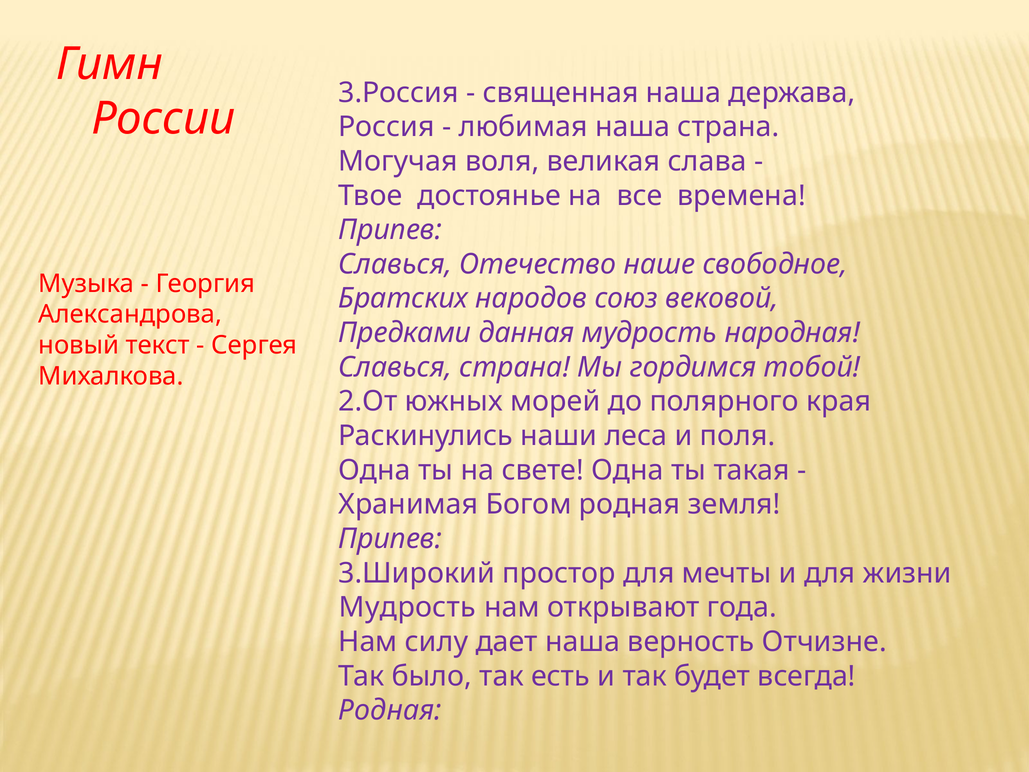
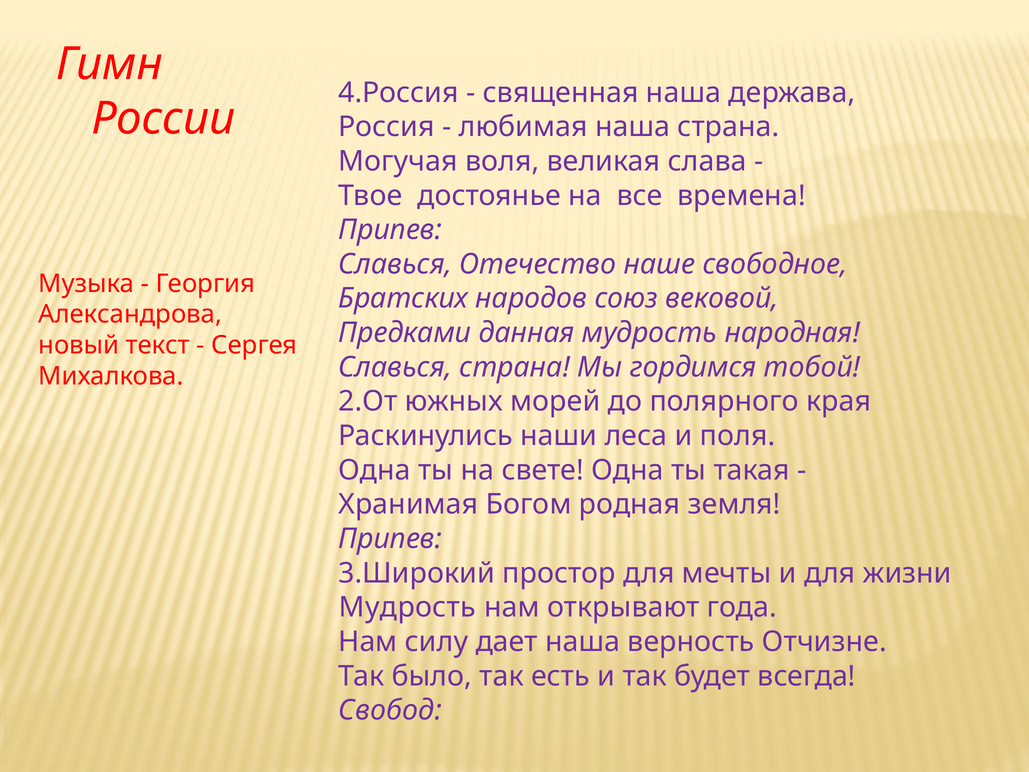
3.Россия: 3.Россия -> 4.Россия
Родная at (390, 710): Родная -> Свобод
